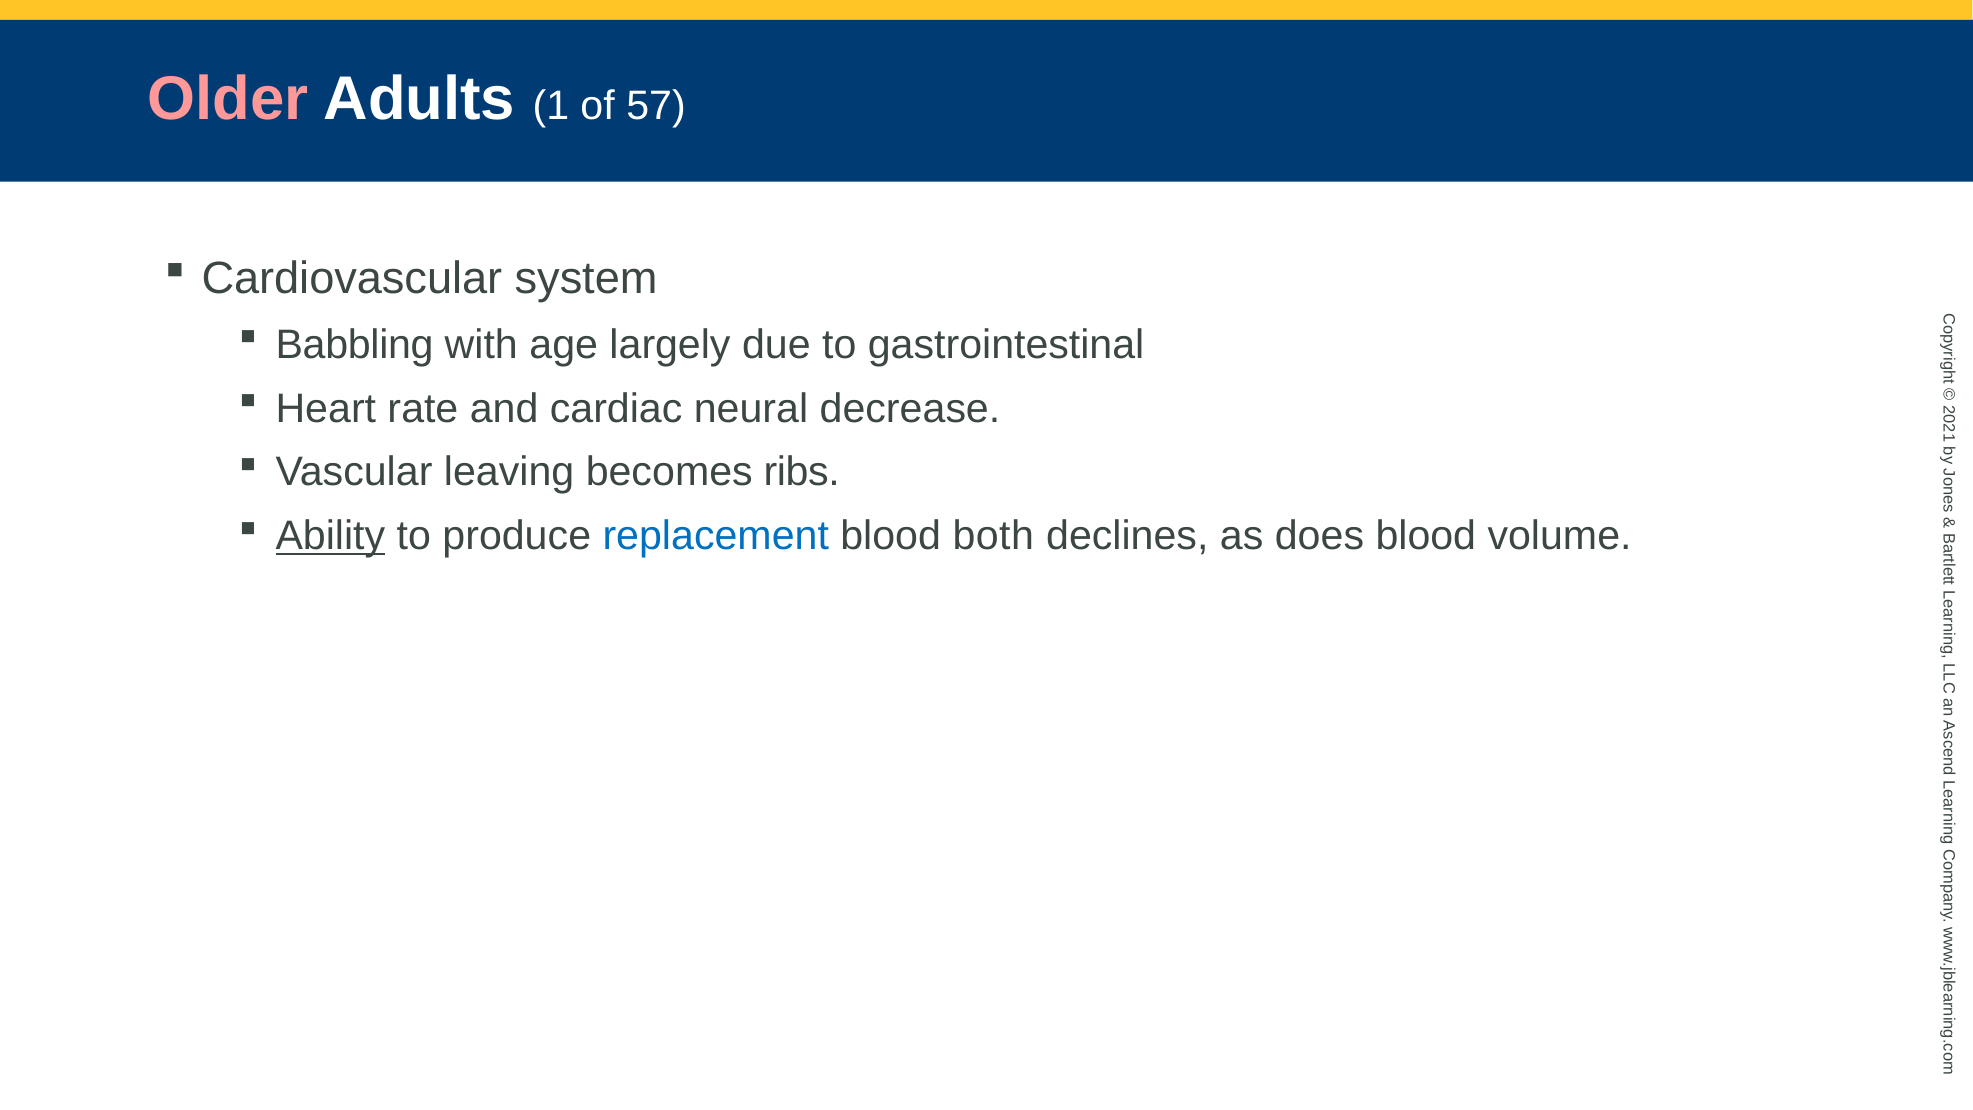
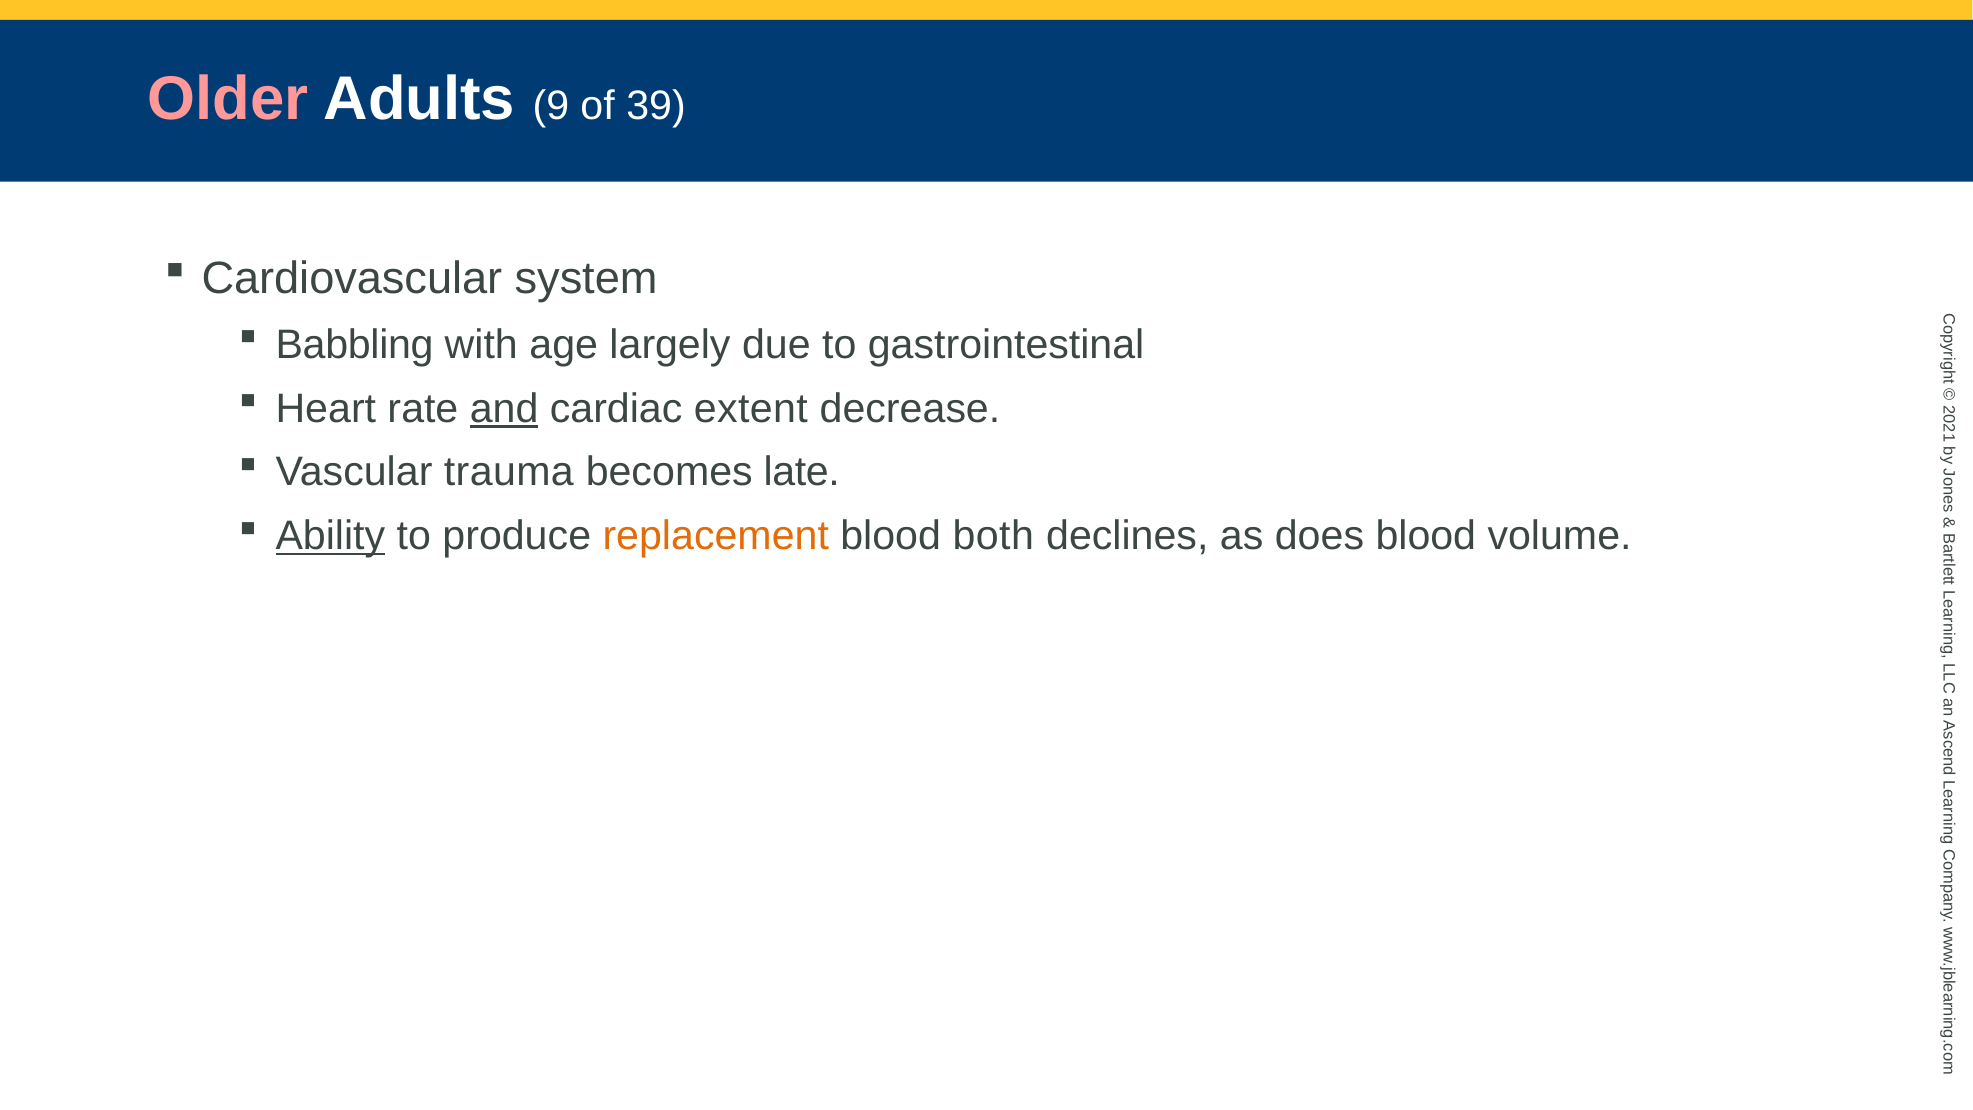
Adults 1: 1 -> 9
57: 57 -> 39
and underline: none -> present
neural: neural -> extent
leaving: leaving -> trauma
ribs: ribs -> late
replacement colour: blue -> orange
